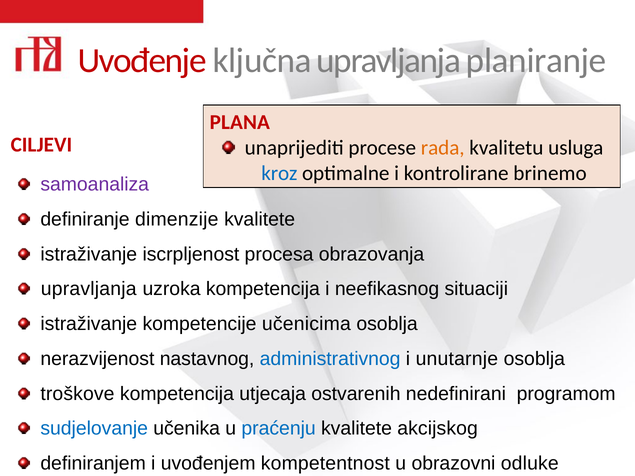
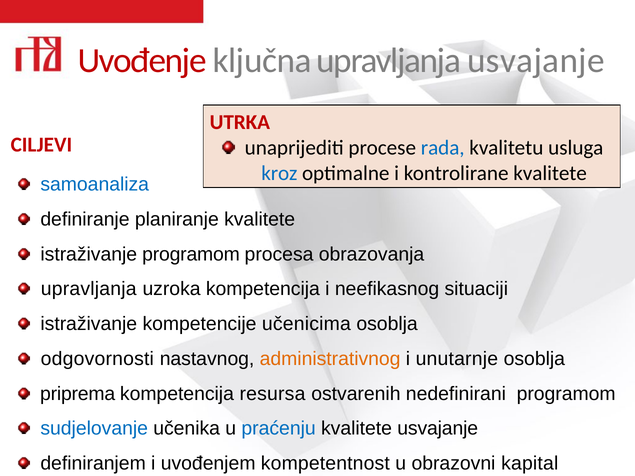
upravljanja planiranje: planiranje -> usvajanje
PLANA: PLANA -> UTRKA
rada colour: orange -> blue
kontrolirane brinemo: brinemo -> kvalitete
samoanaliza colour: purple -> blue
dimenzije: dimenzije -> planiranje
istraživanje iscrpljenost: iscrpljenost -> programom
nerazvijenost: nerazvijenost -> odgovornosti
administrativnog colour: blue -> orange
troškove: troškove -> priprema
utjecaja: utjecaja -> resursa
kvalitete akcijskog: akcijskog -> usvajanje
odluke: odluke -> kapital
